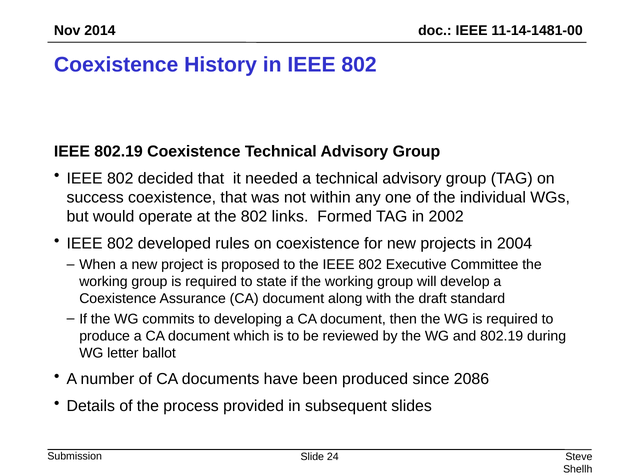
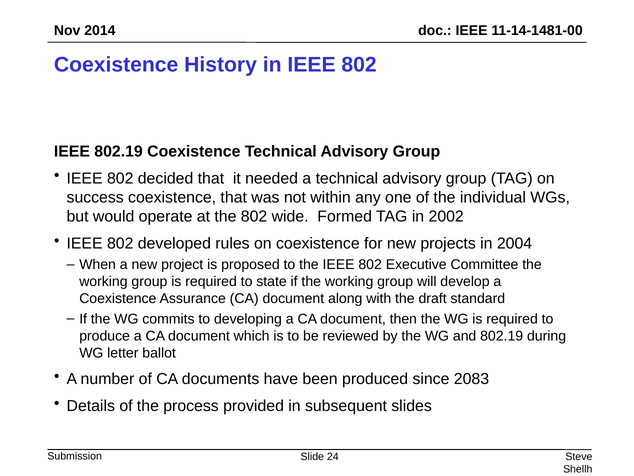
links: links -> wide
2086: 2086 -> 2083
